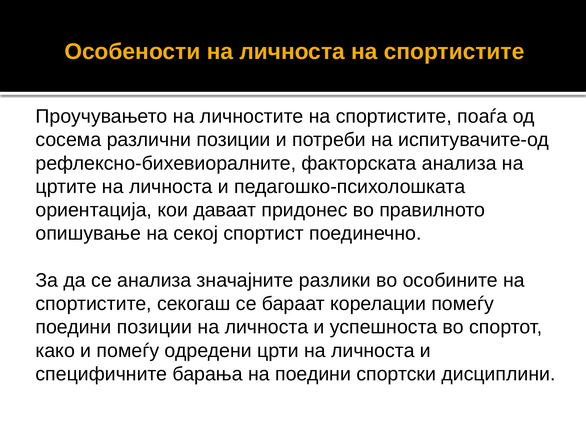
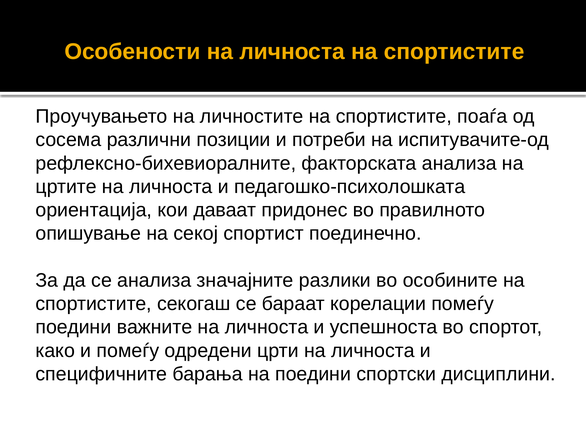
поедини позиции: позиции -> важните
